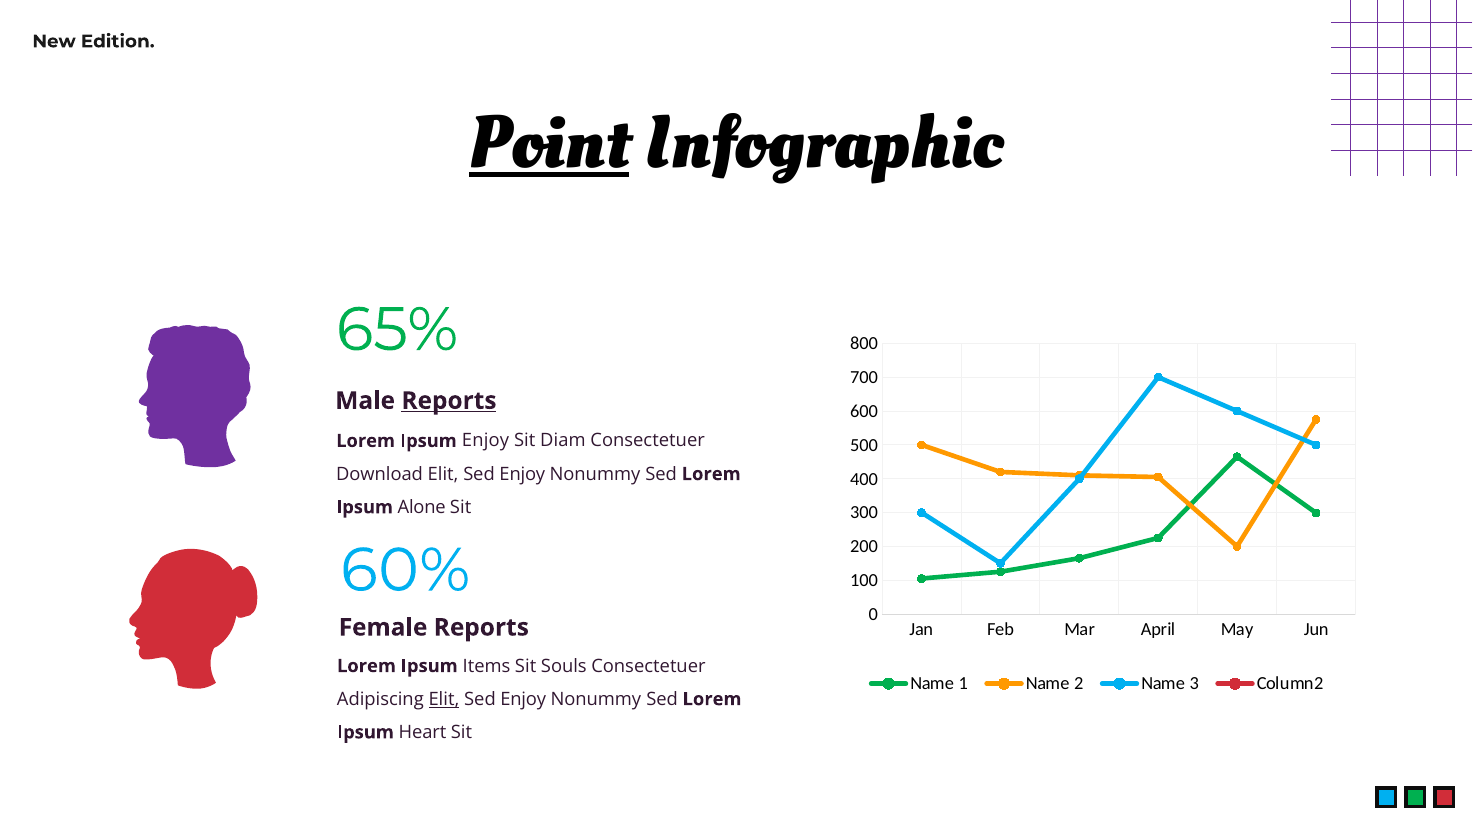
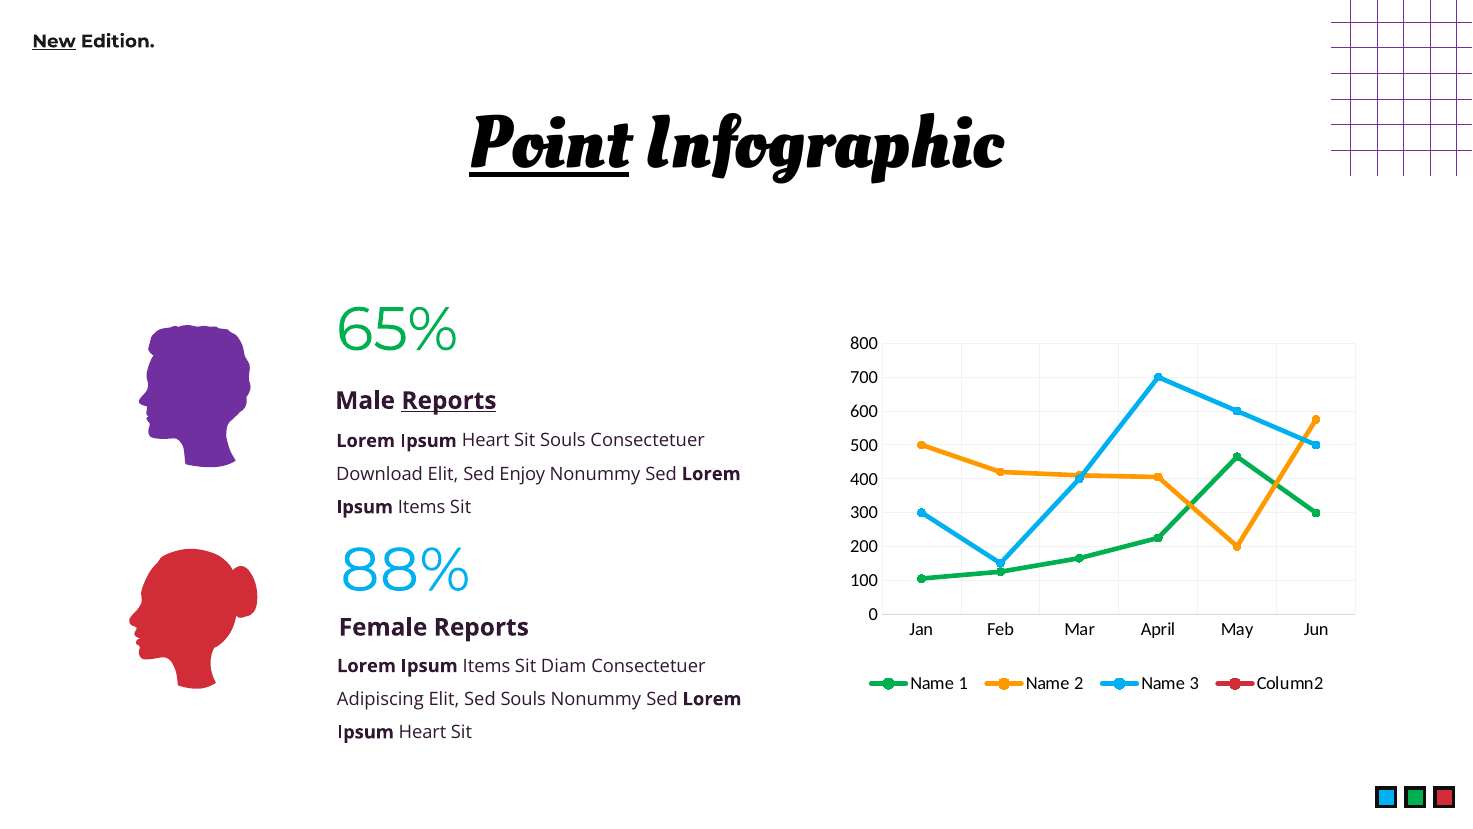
New underline: none -> present
Enjoy at (486, 441): Enjoy -> Heart
Sit Diam: Diam -> Souls
Alone at (422, 507): Alone -> Items
60%: 60% -> 88%
Souls: Souls -> Diam
Elit at (444, 699) underline: present -> none
Enjoy at (523, 699): Enjoy -> Souls
